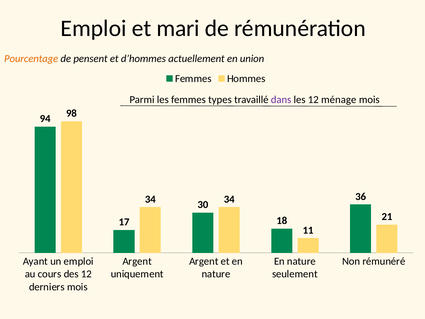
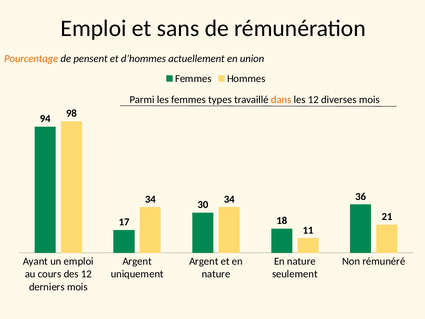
mari: mari -> sans
dans colour: purple -> orange
ménage: ménage -> diverses
